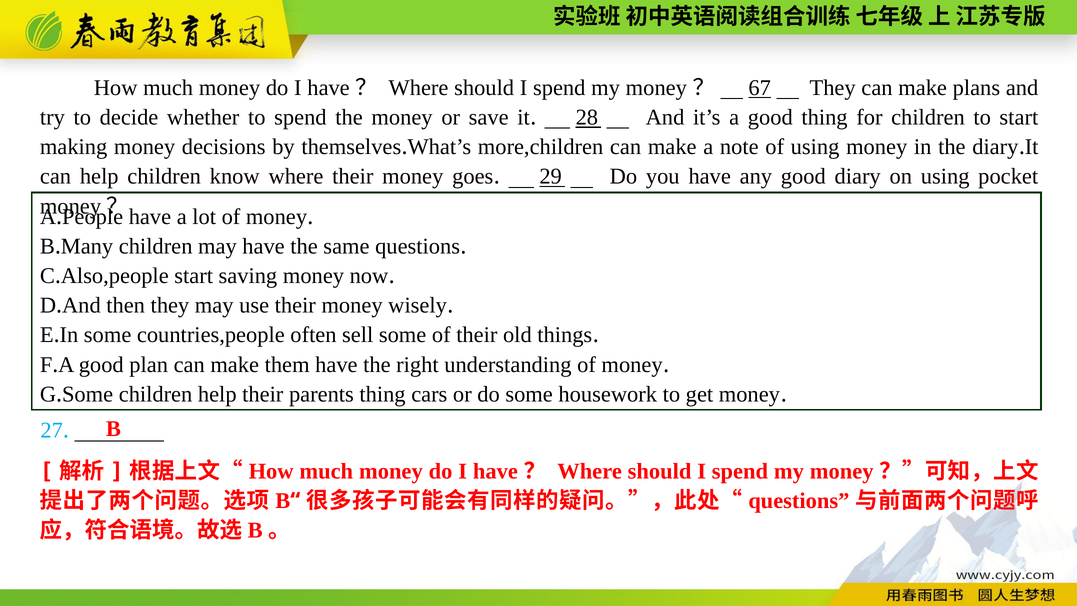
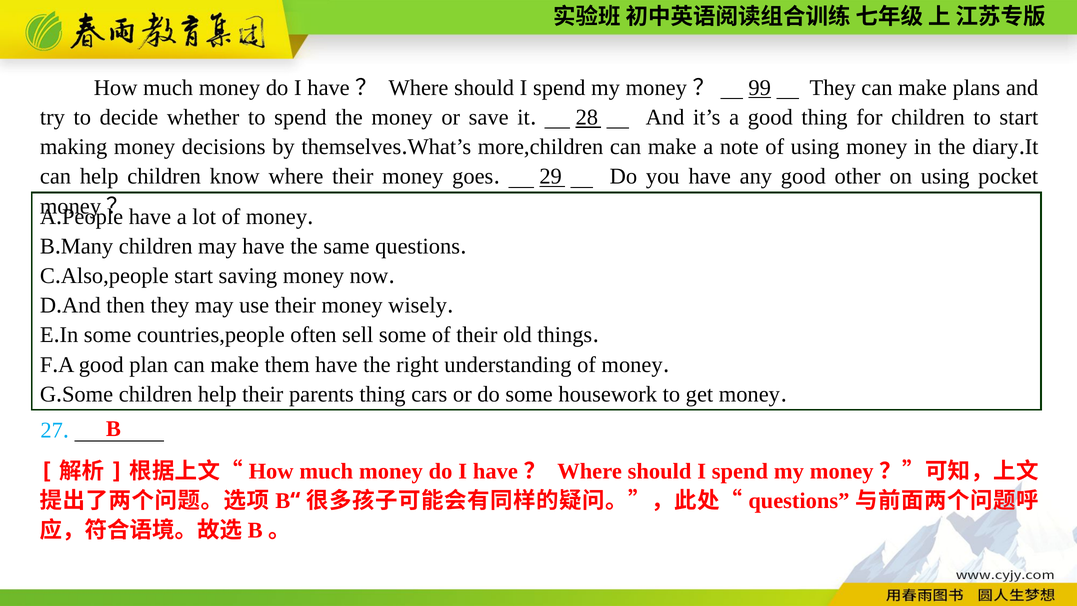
67: 67 -> 99
good diary: diary -> other
